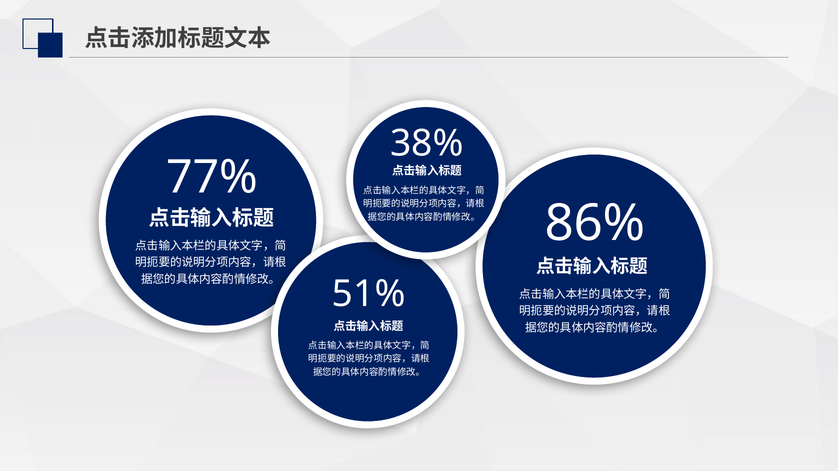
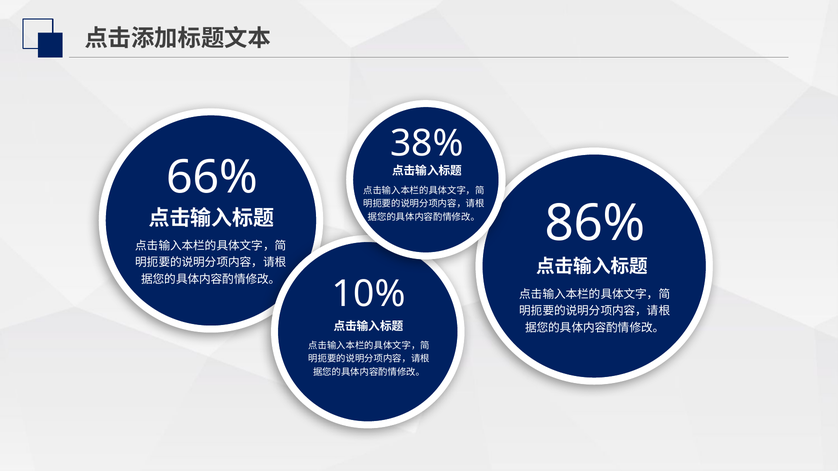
77%: 77% -> 66%
51%: 51% -> 10%
